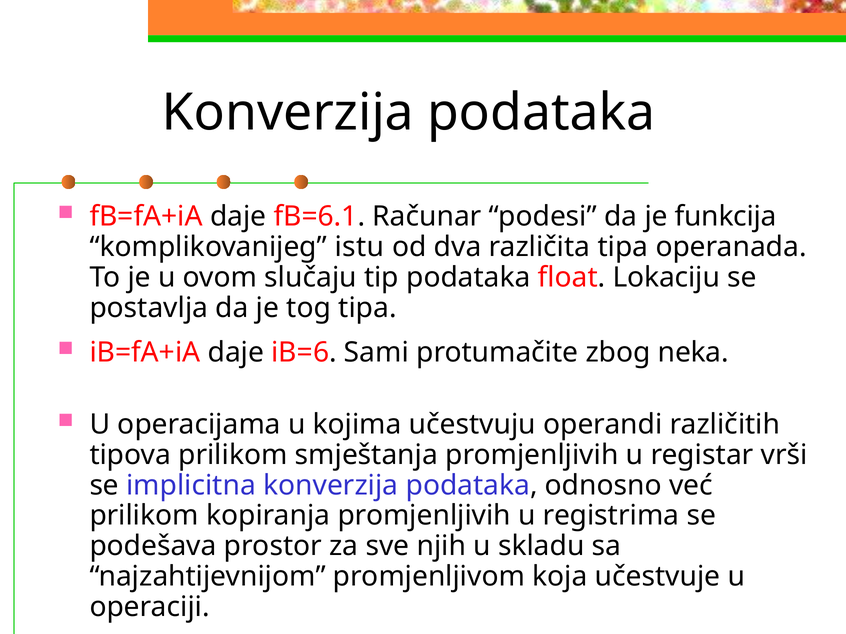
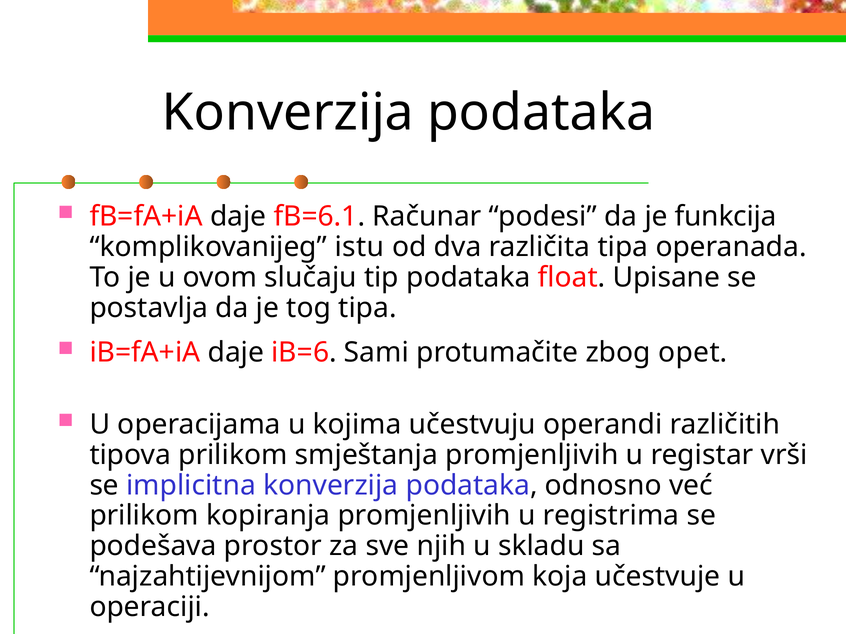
Lokaciju: Lokaciju -> Upisane
neka: neka -> opet
